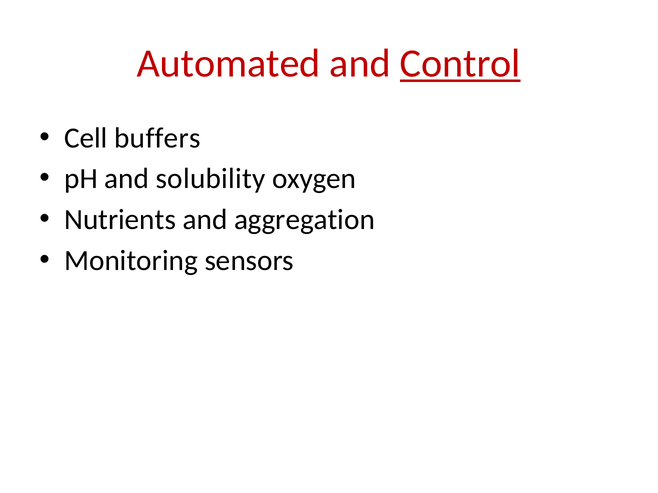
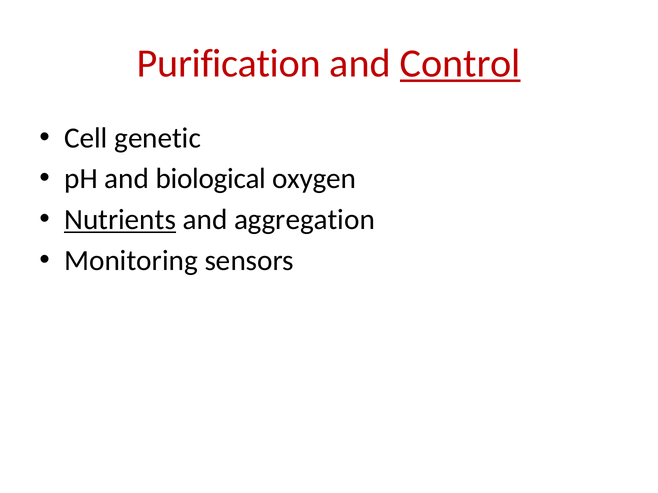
Automated: Automated -> Purification
buffers: buffers -> genetic
solubility: solubility -> biological
Nutrients underline: none -> present
